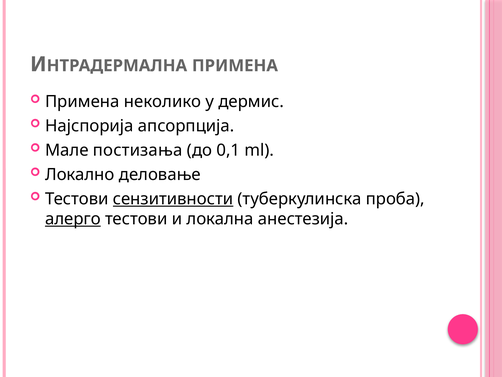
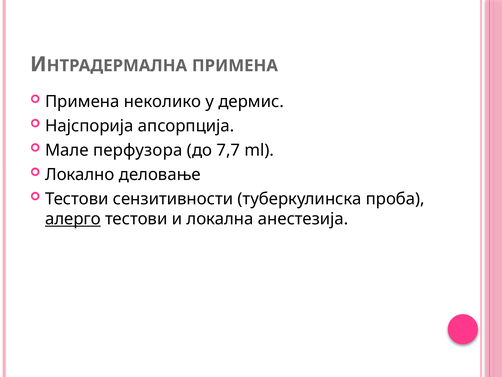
постизања: постизања -> перфузора
0,1: 0,1 -> 7,7
сензитивности underline: present -> none
